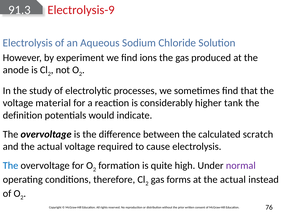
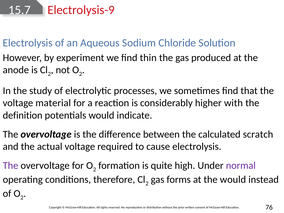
91.3: 91.3 -> 15.7
ions: ions -> thin
tank: tank -> with
The at (11, 166) colour: blue -> purple
at the actual: actual -> would
